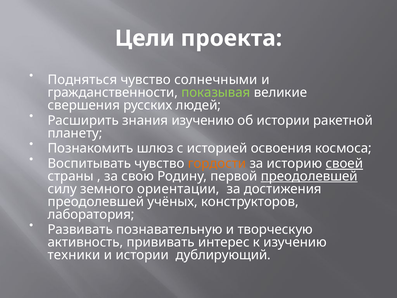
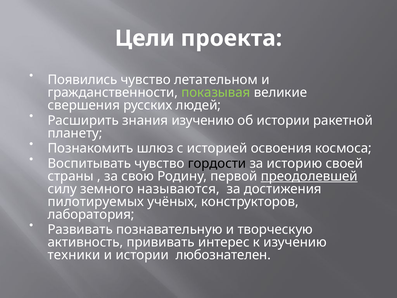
Подняться: Подняться -> Появились
солнечными: солнечными -> летательном
гордости colour: orange -> black
своей underline: present -> none
ориентации: ориентации -> называются
преодолевшей at (96, 202): преодолевшей -> пилотируемых
дублирующий: дублирующий -> любознателен
